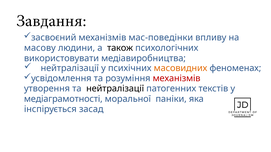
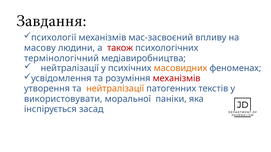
засвоєний: засвоєний -> психології
мас-поведінки: мас-поведінки -> мас-засвоєний
також colour: black -> red
використовувати: використовувати -> термінологічний
нейтралізації at (115, 89) colour: black -> orange
медіаграмотності: медіаграмотності -> використовувати
